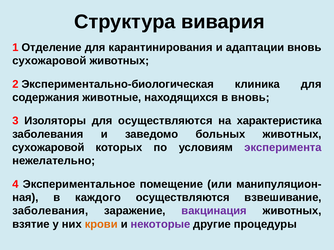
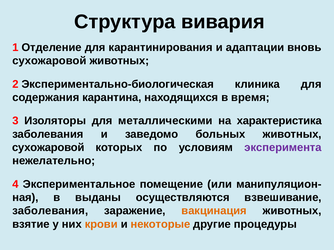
животные: животные -> карантина
в вновь: вновь -> время
для осуществляются: осуществляются -> металлическими
каждого: каждого -> выданы
вакцинация colour: purple -> orange
некоторые colour: purple -> orange
